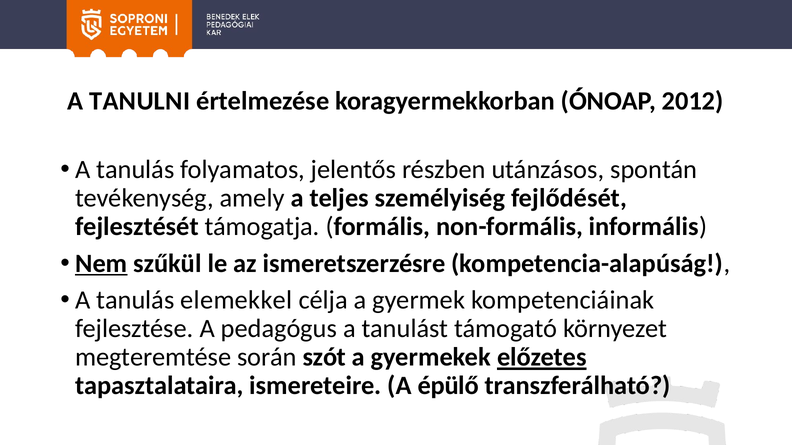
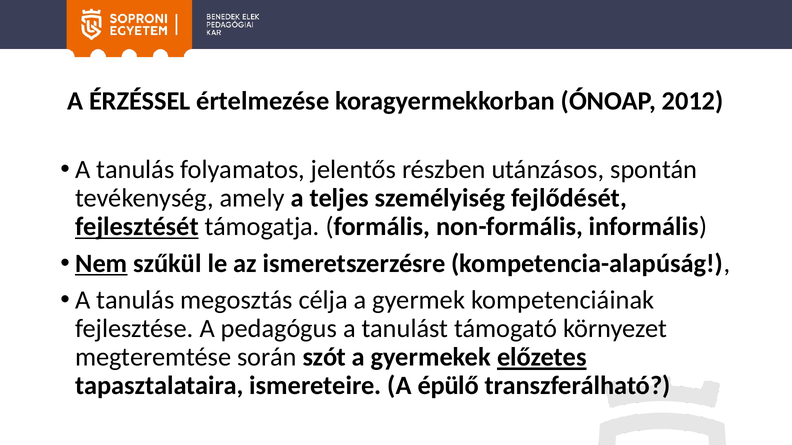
TANULNI: TANULNI -> ÉRZÉSSEL
fejlesztését underline: none -> present
elemekkel: elemekkel -> megosztás
